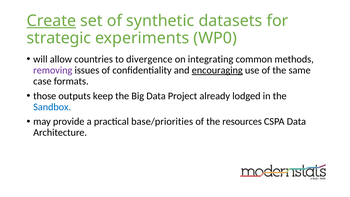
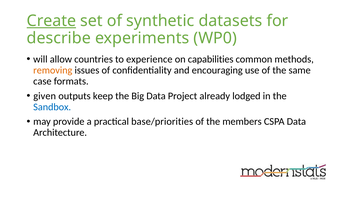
strategic: strategic -> describe
divergence: divergence -> experience
integrating: integrating -> capabilities
removing colour: purple -> orange
encouraging underline: present -> none
those: those -> given
resources: resources -> members
